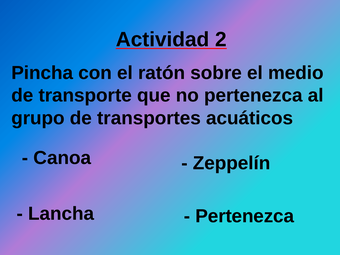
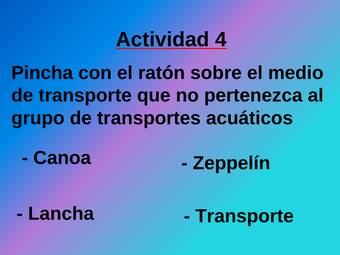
2: 2 -> 4
Pertenezca at (245, 216): Pertenezca -> Transporte
